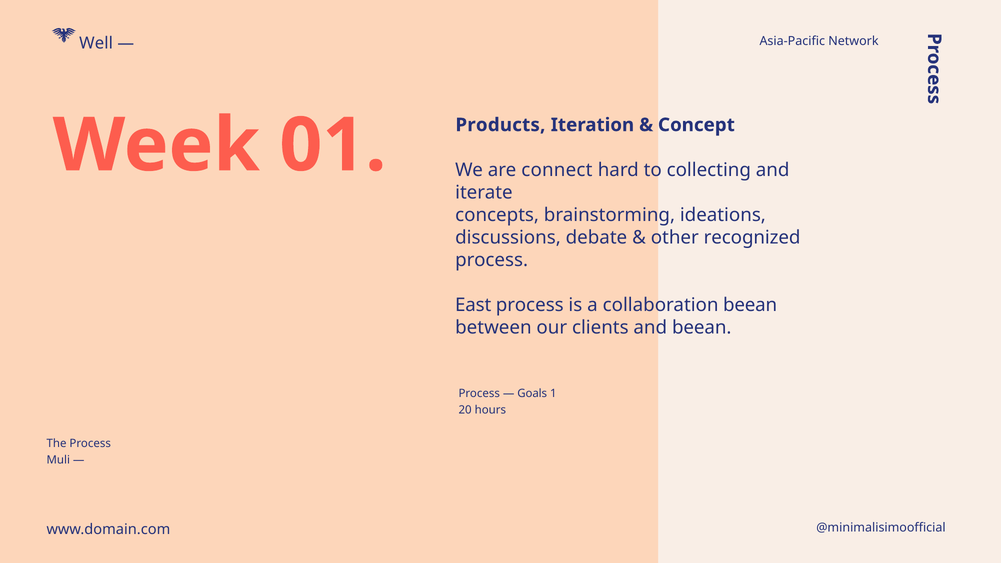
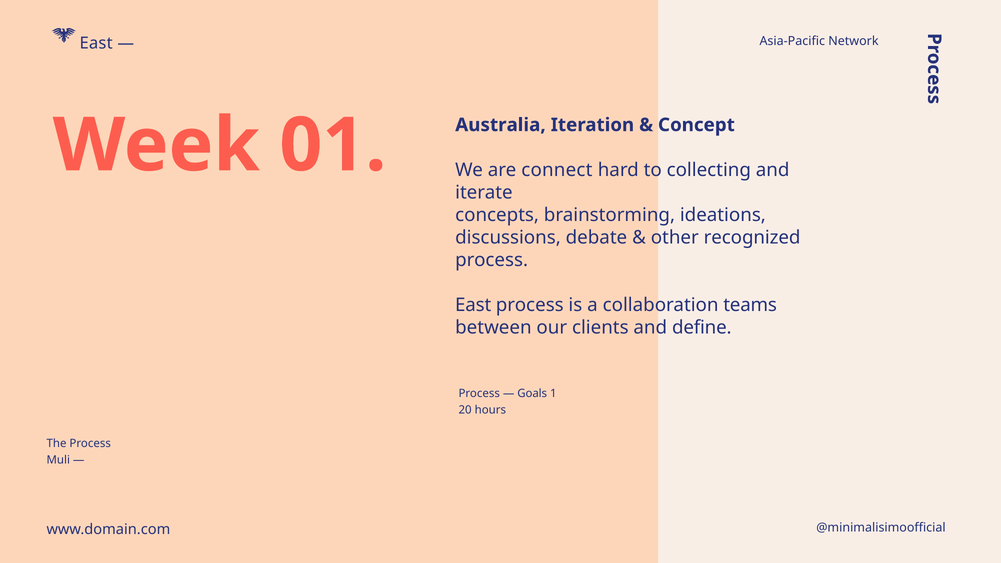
Well at (96, 43): Well -> East
Products: Products -> Australia
collaboration beean: beean -> teams
and beean: beean -> define
